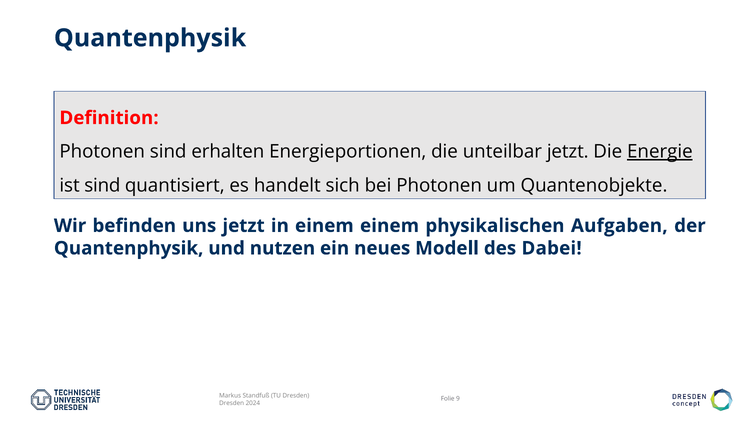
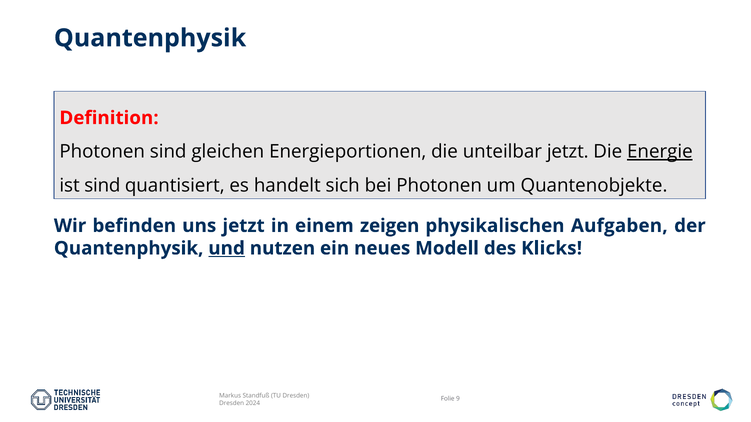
erhalten: erhalten -> gleichen
einem einem: einem -> zeigen
und underline: none -> present
Dabei: Dabei -> Klicks
